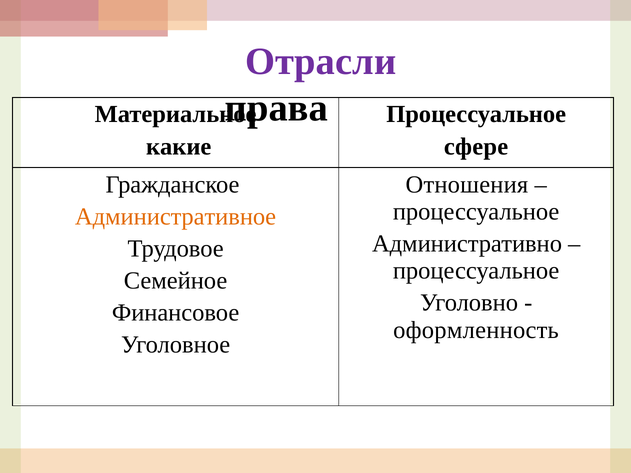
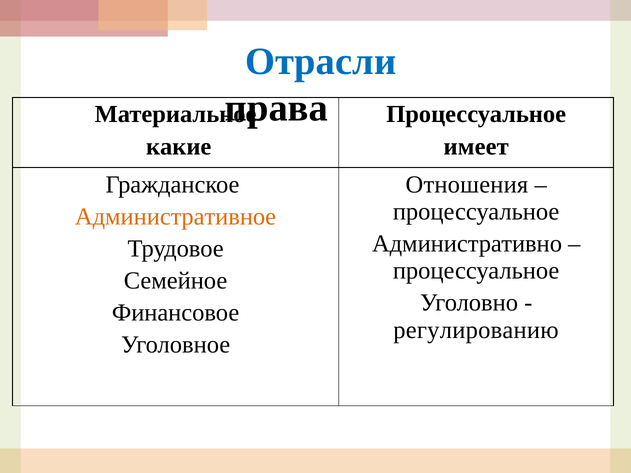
Отрасли colour: purple -> blue
сфере: сфере -> имеет
оформленность: оформленность -> регулированию
